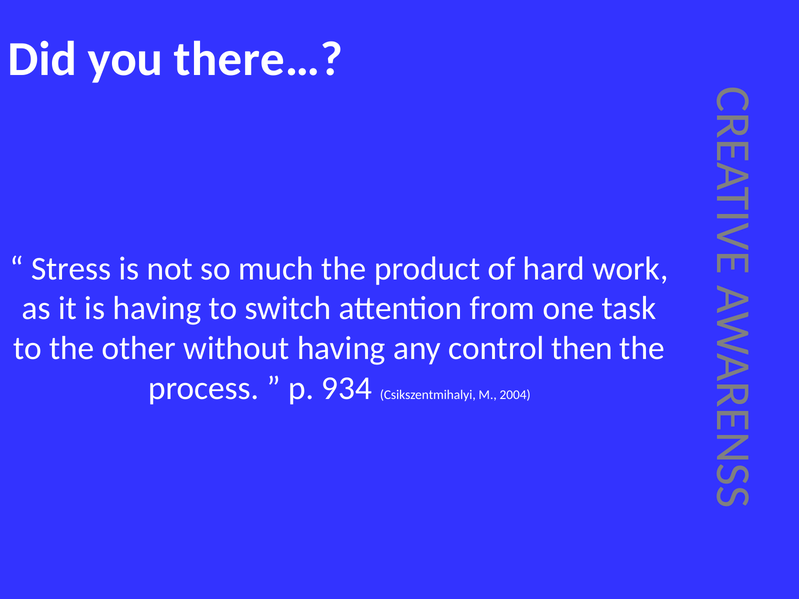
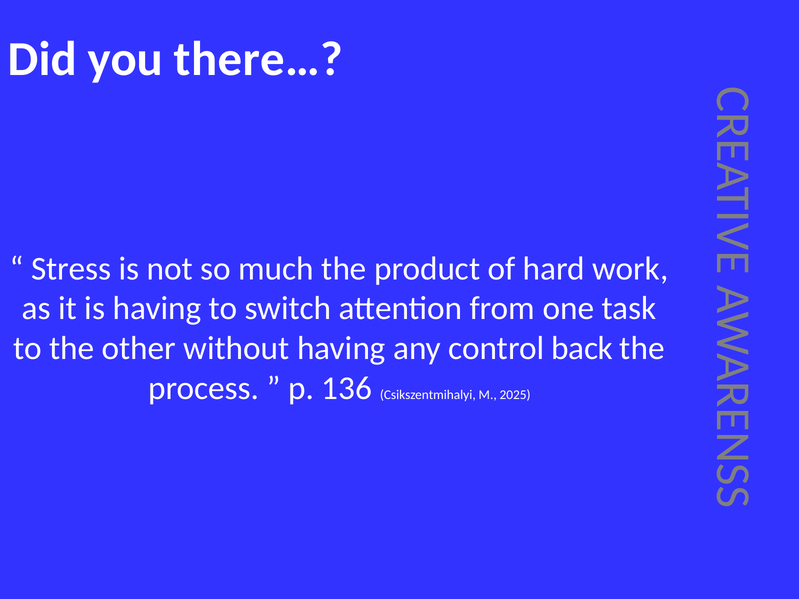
then: then -> back
934: 934 -> 136
2004: 2004 -> 2025
